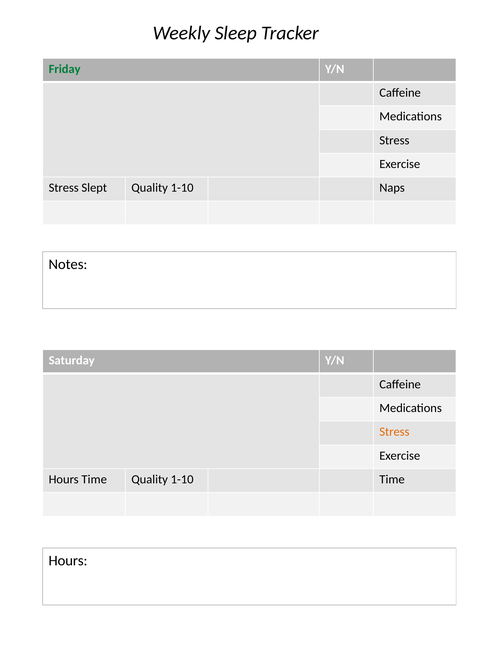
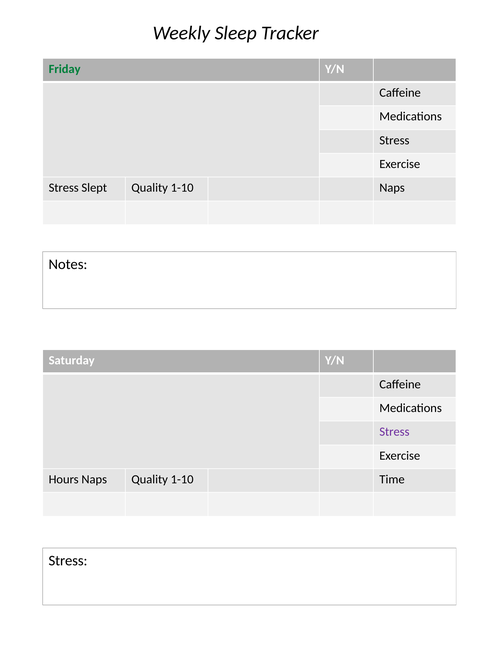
Stress at (394, 432) colour: orange -> purple
Hours Time: Time -> Naps
Hours at (68, 561): Hours -> Stress
